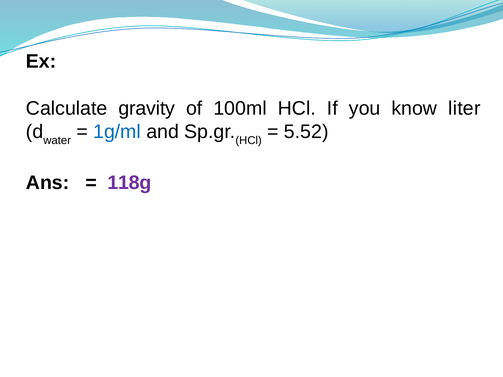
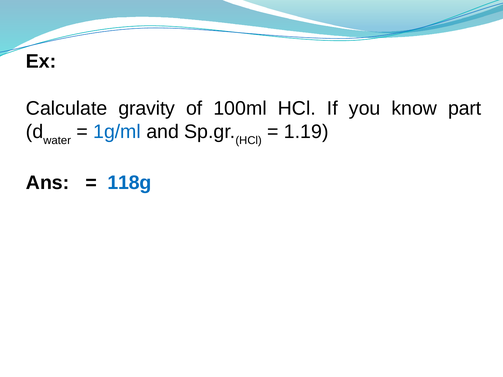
liter: liter -> part
5.52: 5.52 -> 1.19
118g colour: purple -> blue
